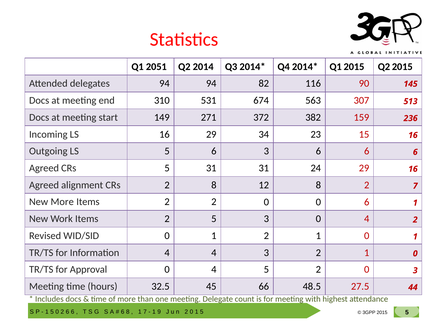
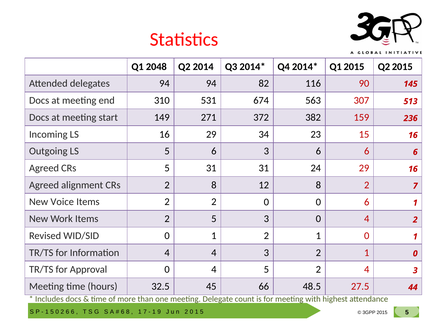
2051: 2051 -> 2048
New More: More -> Voice
5 2 0: 0 -> 4
